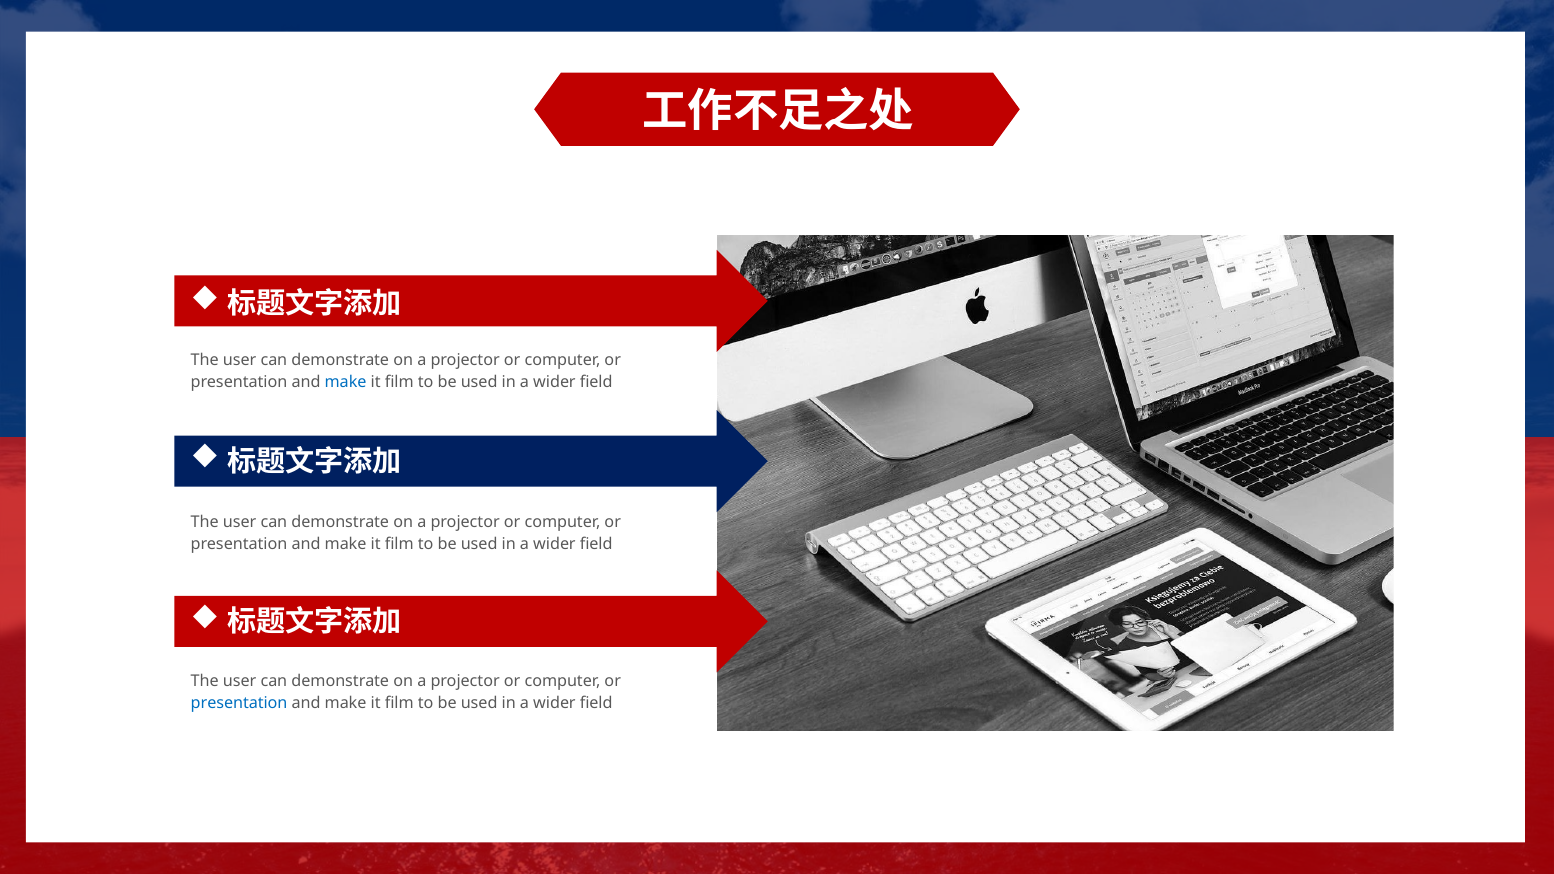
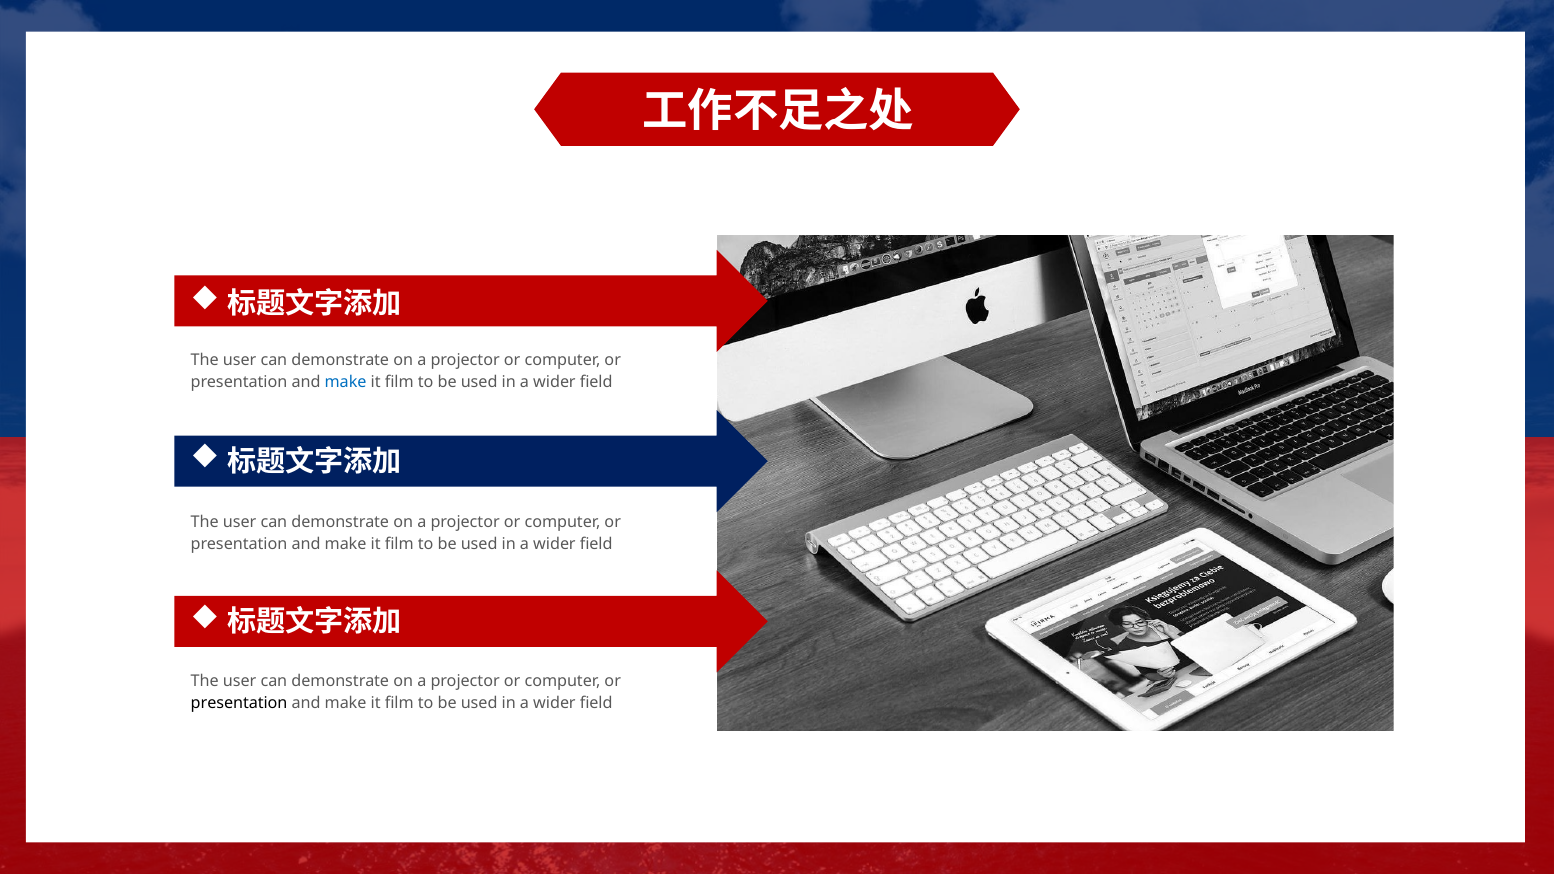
presentation at (239, 703) colour: blue -> black
